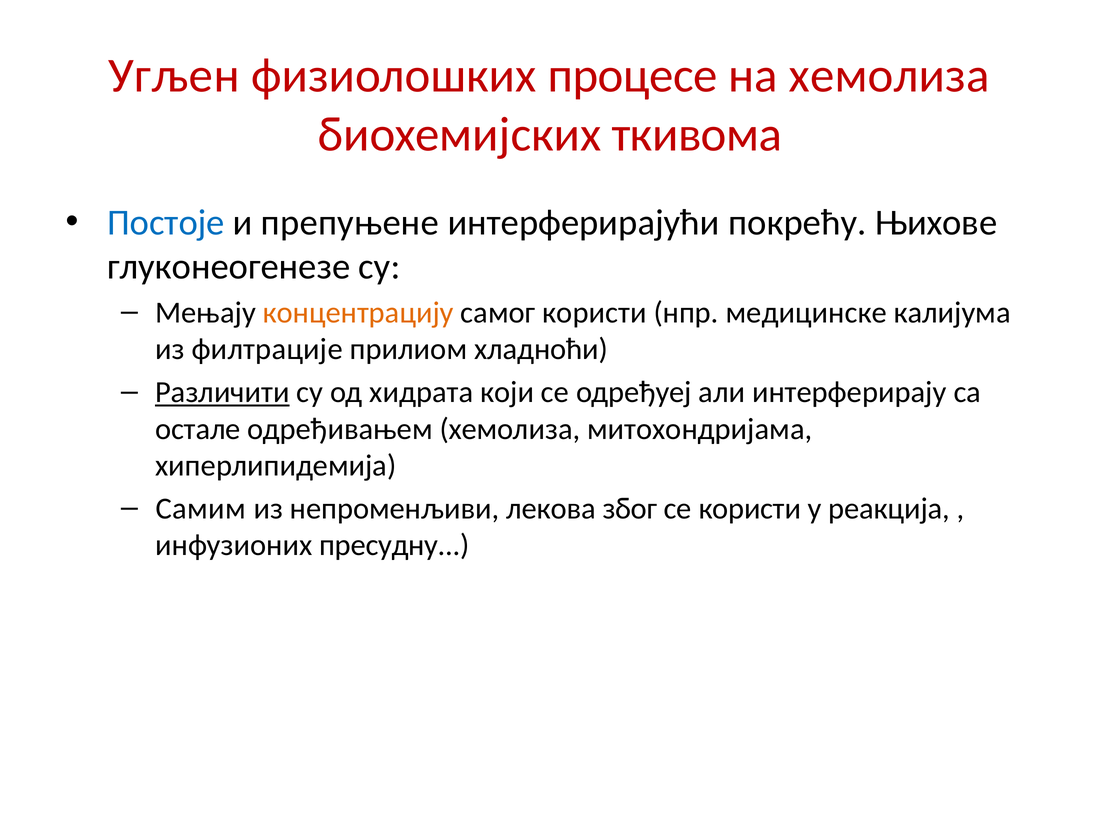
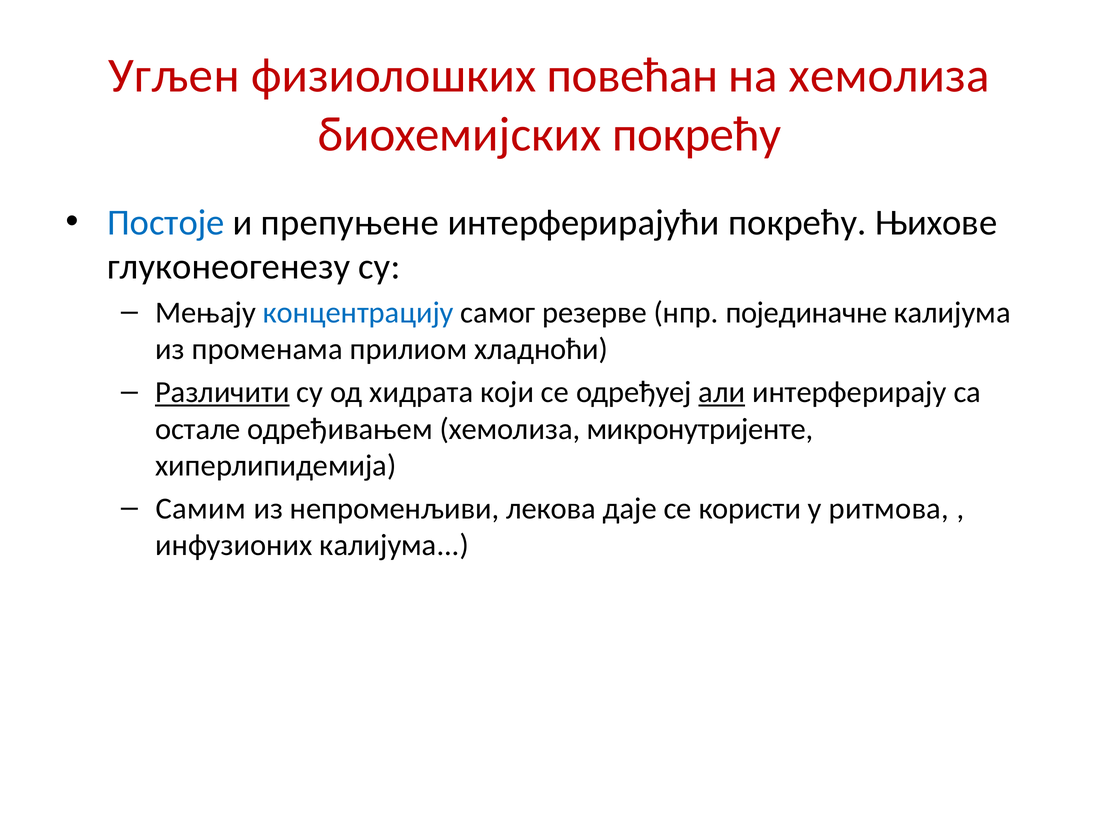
процесе: процесе -> повећан
биохемијских ткивома: ткивома -> покрећу
глуконеогенезе: глуконеогенезе -> глуконеогенезу
концентрацију colour: orange -> blue
самог користи: користи -> резерве
медицинске: медицинске -> појединачне
филтрације: филтрације -> променама
али underline: none -> present
митохондријама: митохондријама -> микронутријенте
због: због -> даје
реакција: реакција -> ритмова
инфузионих пресудну: пресудну -> калијума
